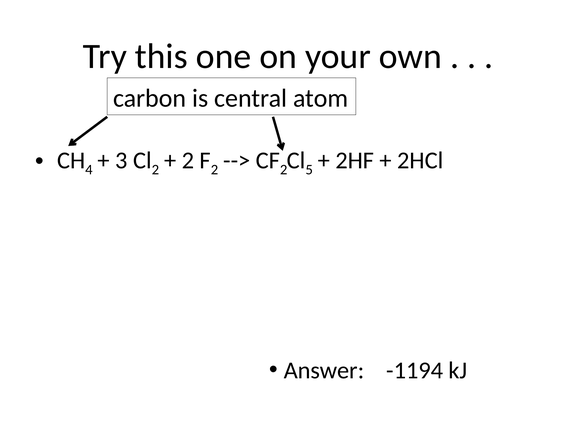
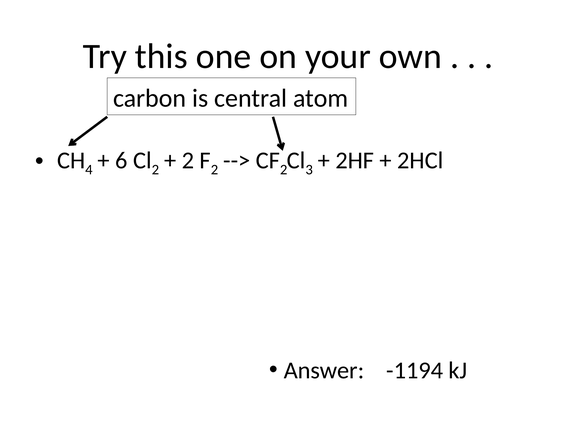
3: 3 -> 6
5: 5 -> 3
